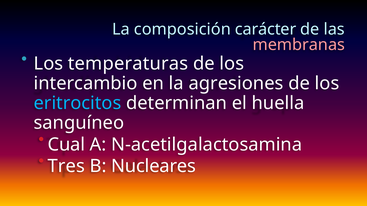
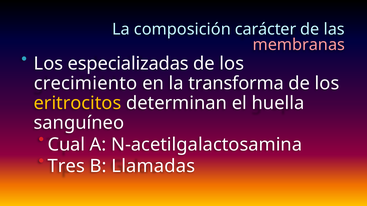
temperaturas: temperaturas -> especializadas
intercambio: intercambio -> crecimiento
agresiones: agresiones -> transforma
eritrocitos colour: light blue -> yellow
Nucleares: Nucleares -> Llamadas
